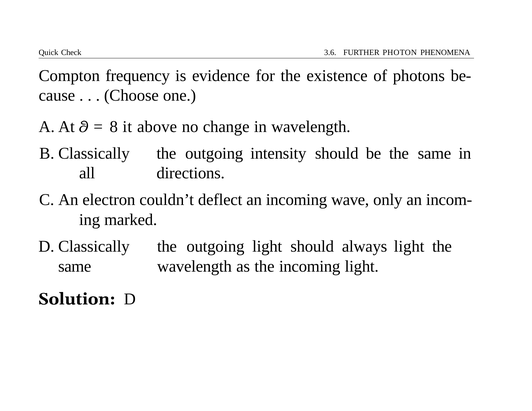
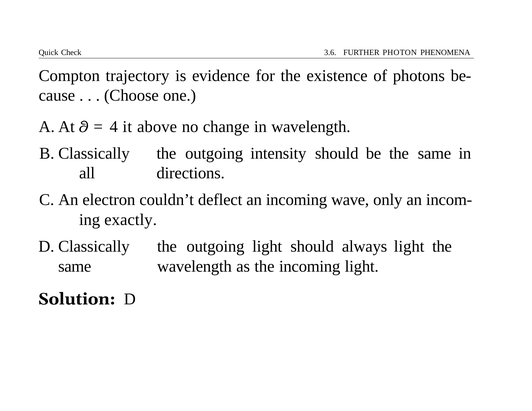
frequency: frequency -> trajectory
8: 8 -> 4
marked: marked -> exactly
